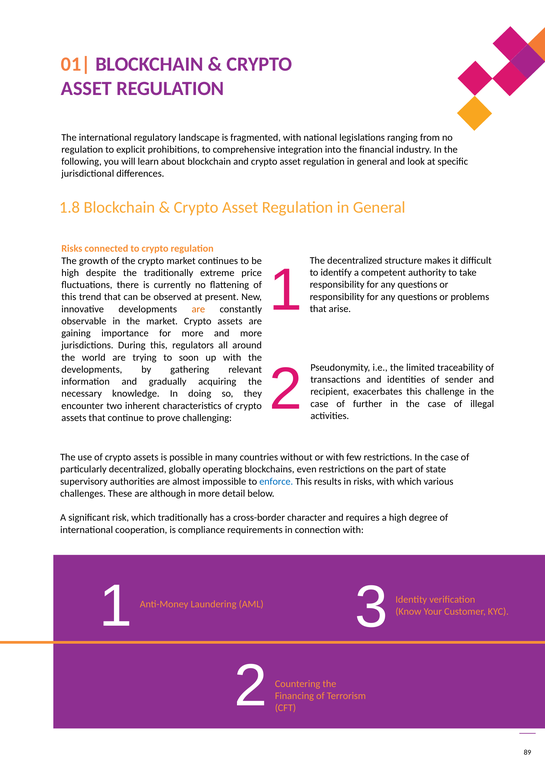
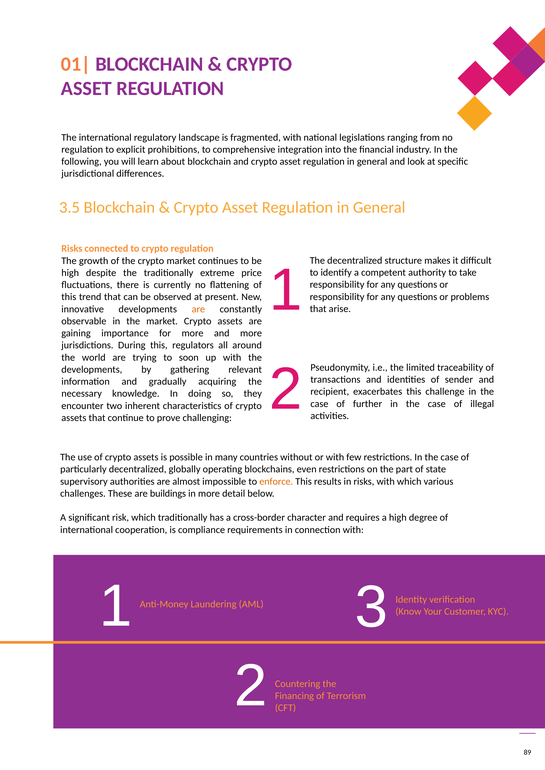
1.8: 1.8 -> 3.5
enforce colour: blue -> orange
although: although -> buildings
